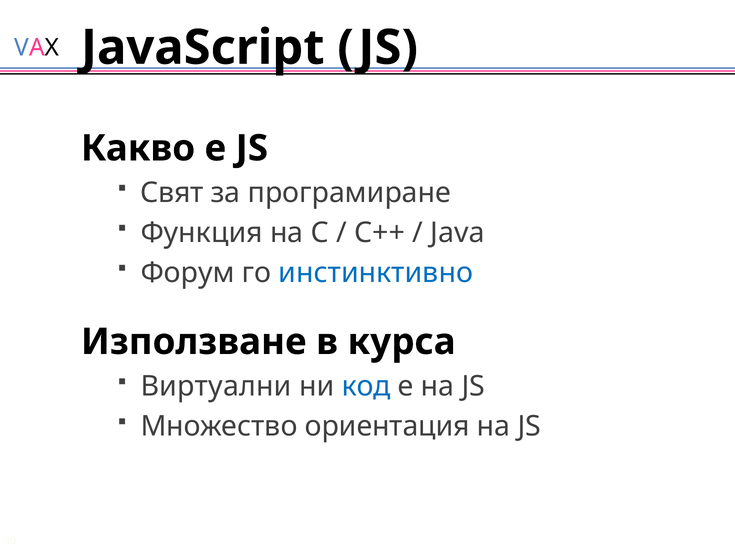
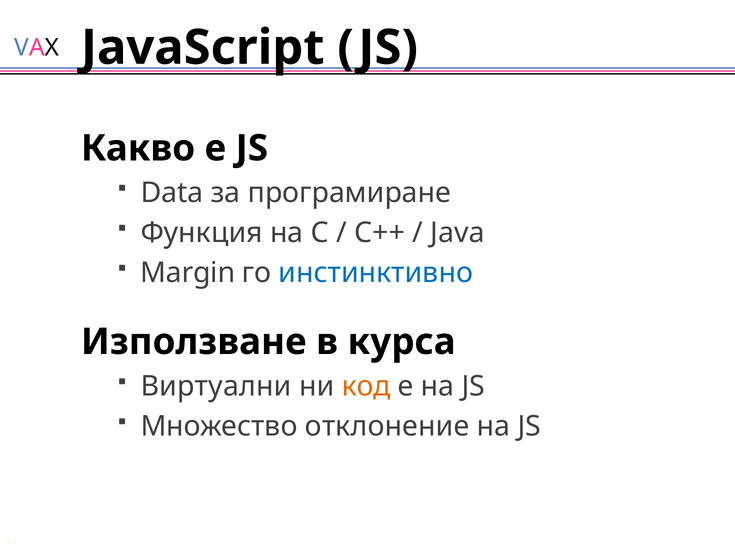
Свят: Свят -> Data
Форум: Форум -> Margin
код colour: blue -> orange
ориентация: ориентация -> отклонение
